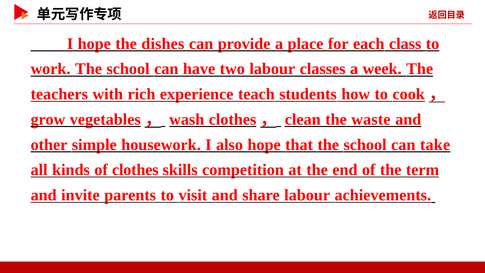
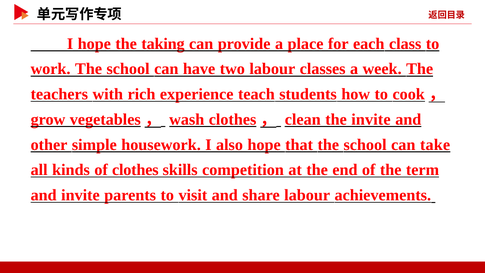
dishes: dishes -> taking
the waste: waste -> invite
